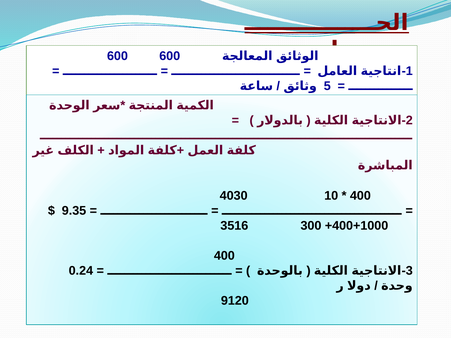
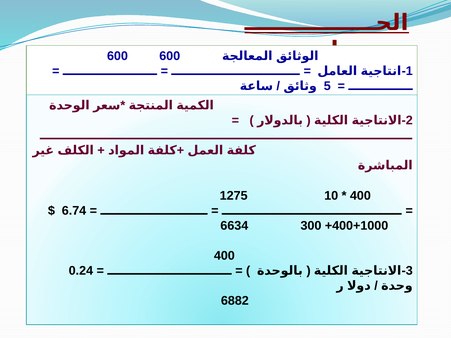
4030: 4030 -> 1275
9.35: 9.35 -> 6.74
3516: 3516 -> 6634
9120: 9120 -> 6882
